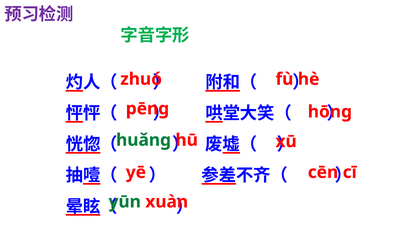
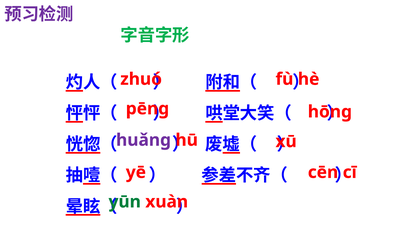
huǎnɡ colour: green -> purple
